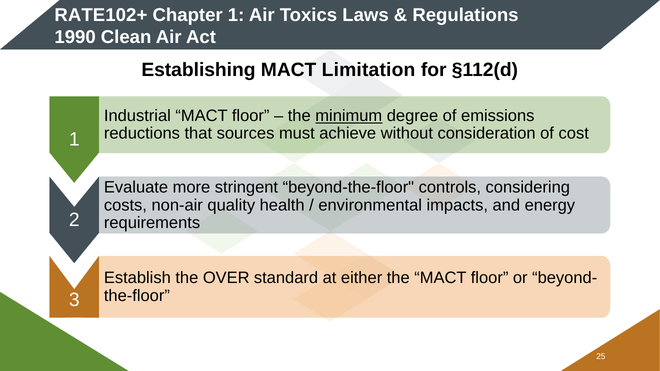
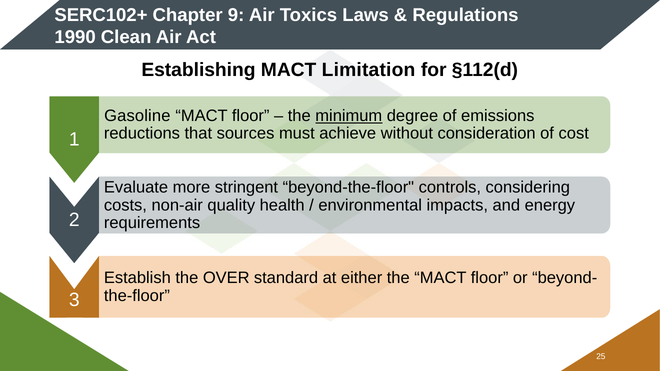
RATE102+: RATE102+ -> SERC102+
Chapter 1: 1 -> 9
Industrial: Industrial -> Gasoline
